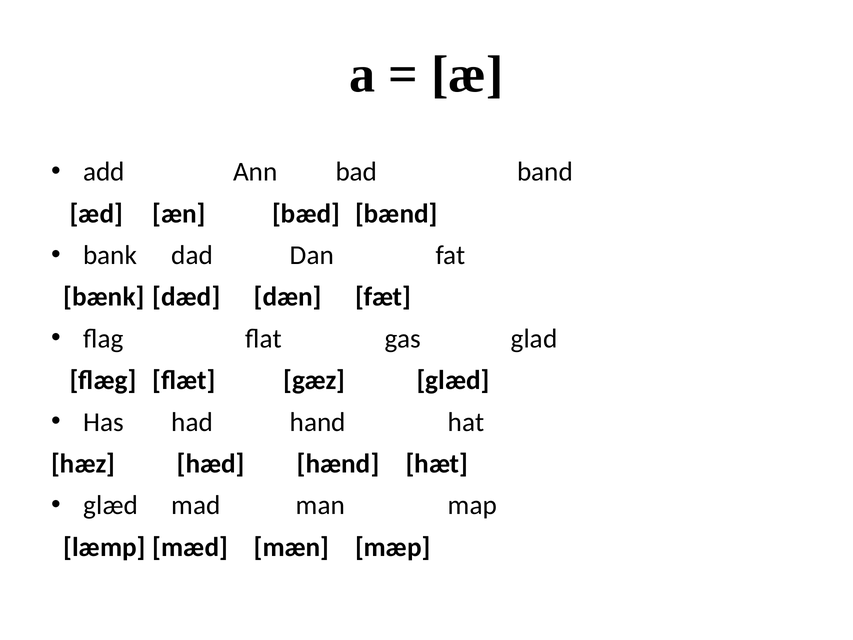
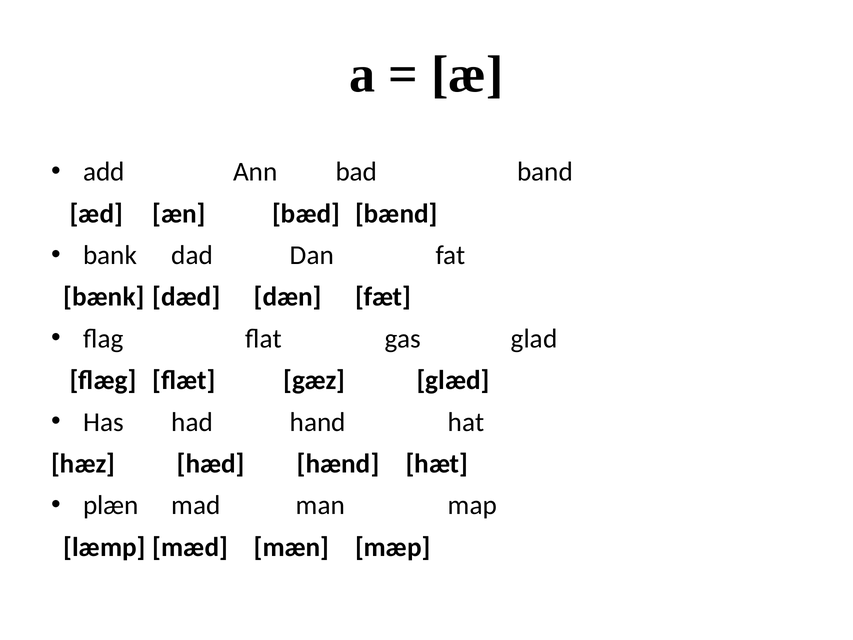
glæd at (111, 505): glæd -> plæn
